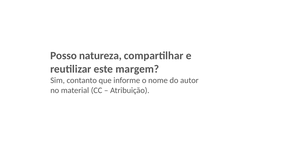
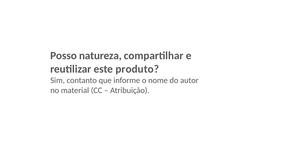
margem: margem -> produto
